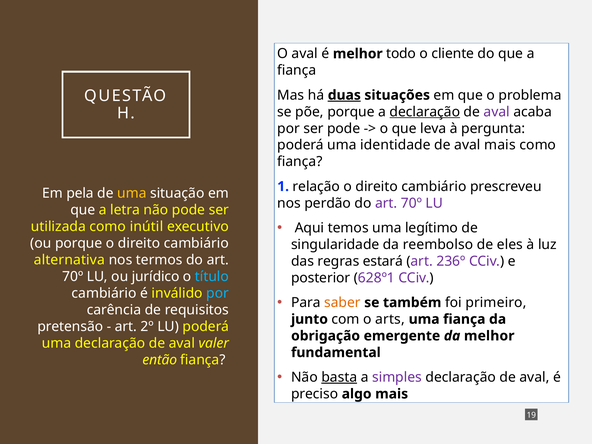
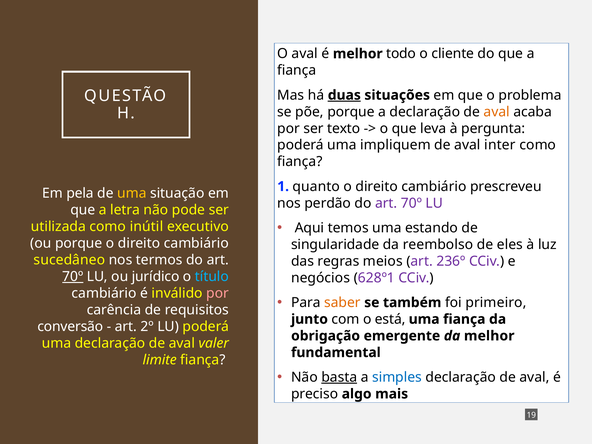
declaração at (425, 112) underline: present -> none
aval at (497, 112) colour: purple -> orange
ser pode: pode -> texto
identidade: identidade -> impliquem
aval mais: mais -> inter
relação: relação -> quanto
legítimo: legítimo -> estando
alternativa: alternativa -> sucedâneo
estará: estará -> meios
70º at (73, 277) underline: none -> present
posterior: posterior -> negócios
por at (218, 293) colour: light blue -> pink
arts: arts -> está
pretensão: pretensão -> conversão
então: então -> limite
simples colour: purple -> blue
